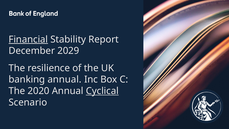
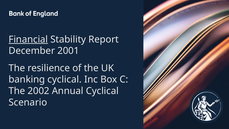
2029: 2029 -> 2001
banking annual: annual -> cyclical
2020: 2020 -> 2002
Cyclical at (102, 91) underline: present -> none
